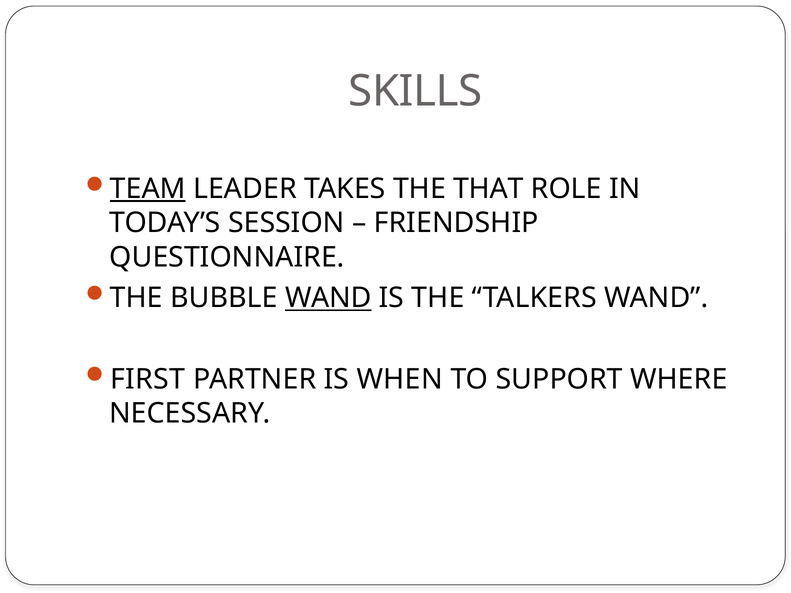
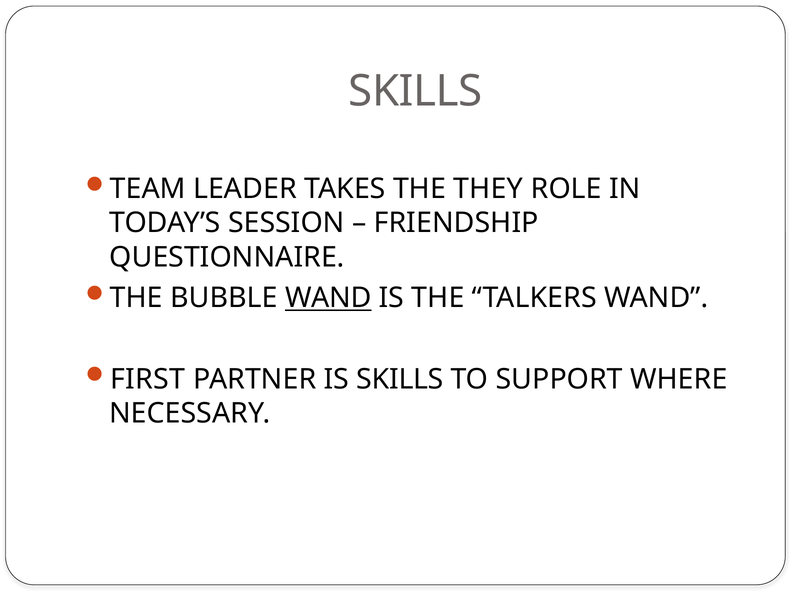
TEAM underline: present -> none
THAT: THAT -> THEY
IS WHEN: WHEN -> SKILLS
